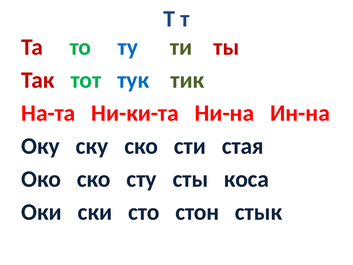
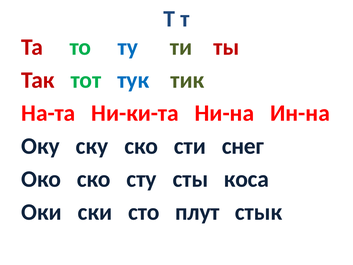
стая: стая -> снег
стон: стон -> плут
